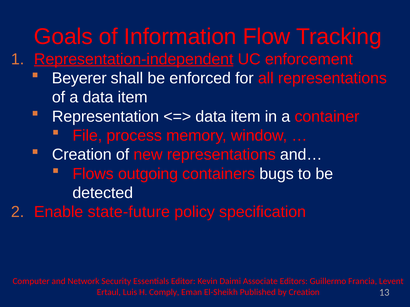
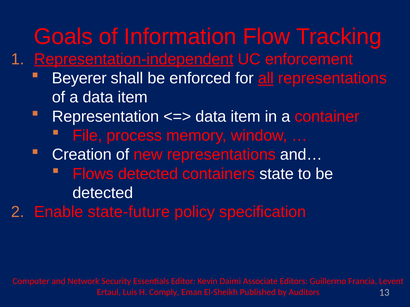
all underline: none -> present
Flows outgoing: outgoing -> detected
bugs: bugs -> state
by Creation: Creation -> Auditors
